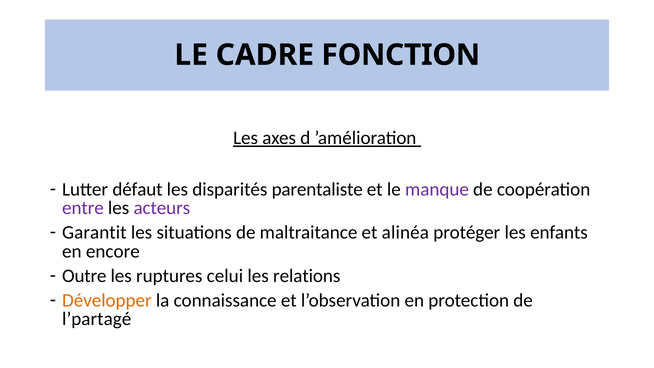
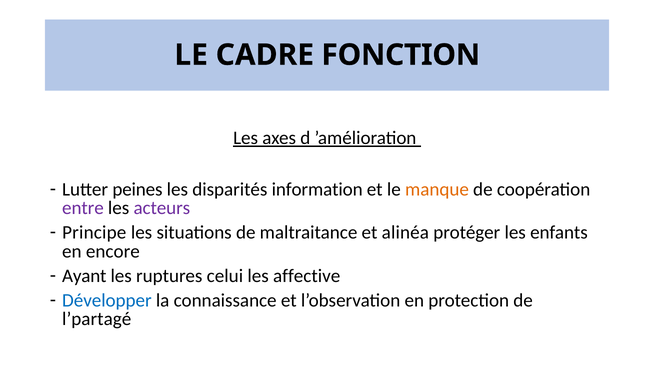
défaut: défaut -> peines
parentaliste: parentaliste -> information
manque colour: purple -> orange
Garantit: Garantit -> Principe
Outre: Outre -> Ayant
relations: relations -> affective
Développer colour: orange -> blue
